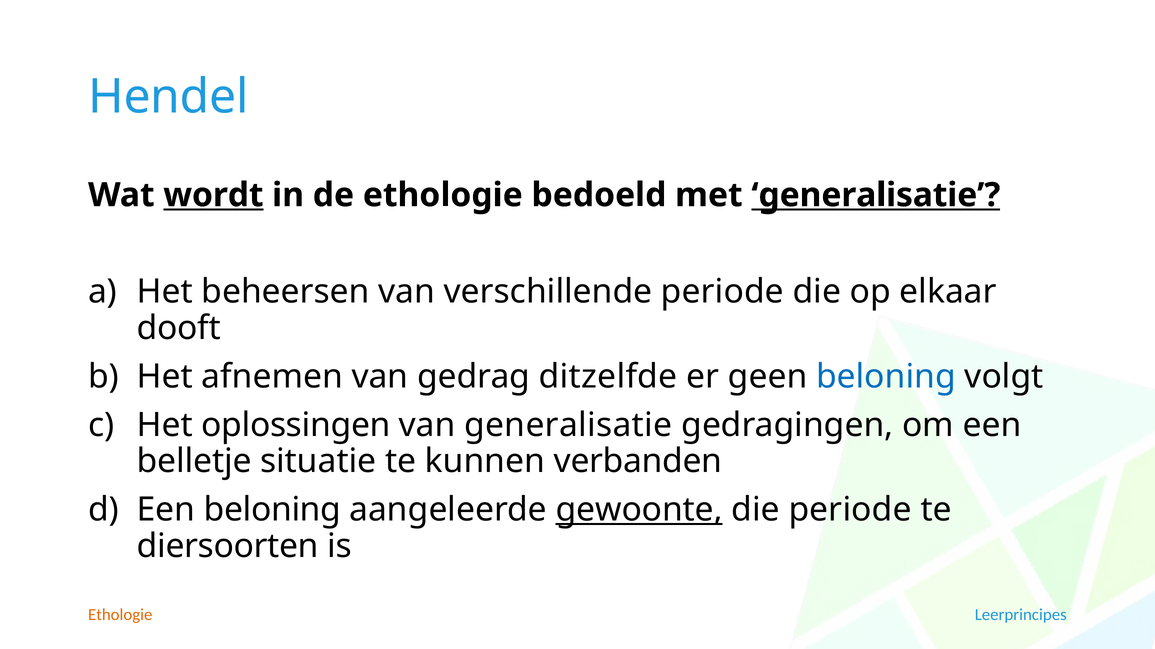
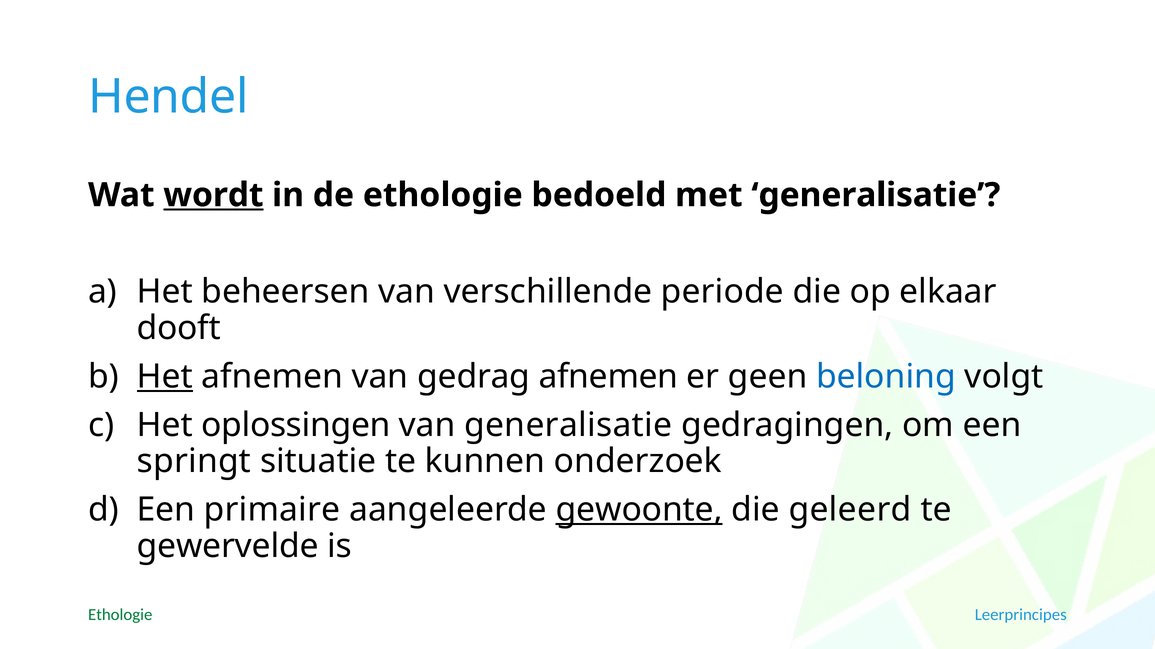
generalisatie at (876, 195) underline: present -> none
Het at (165, 377) underline: none -> present
gedrag ditzelfde: ditzelfde -> afnemen
belletje: belletje -> springt
verbanden: verbanden -> onderzoek
Een beloning: beloning -> primaire
die periode: periode -> geleerd
diersoorten: diersoorten -> gewervelde
Ethologie at (120, 616) colour: orange -> green
